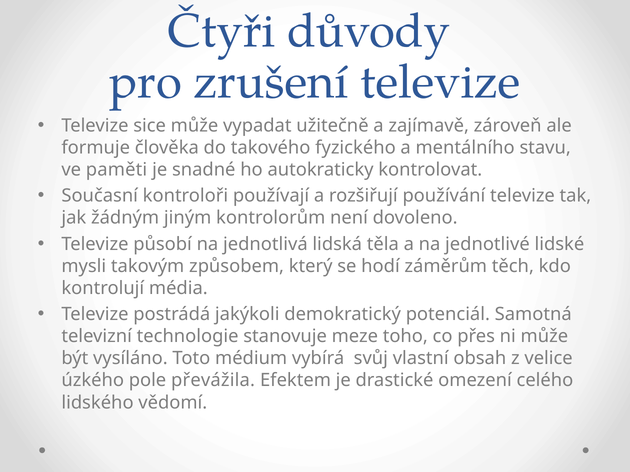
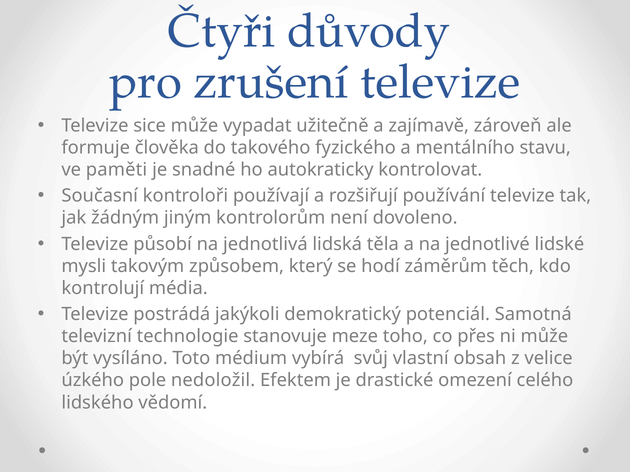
převážila: převážila -> nedoložil
